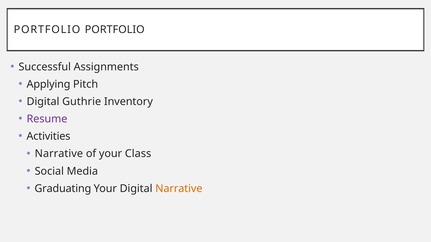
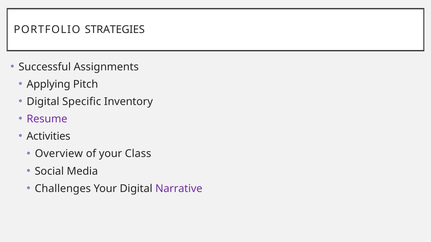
PORTFOLIO PORTFOLIO: PORTFOLIO -> STRATEGIES
Guthrie: Guthrie -> Specific
Narrative at (59, 154): Narrative -> Overview
Graduating: Graduating -> Challenges
Narrative at (179, 189) colour: orange -> purple
